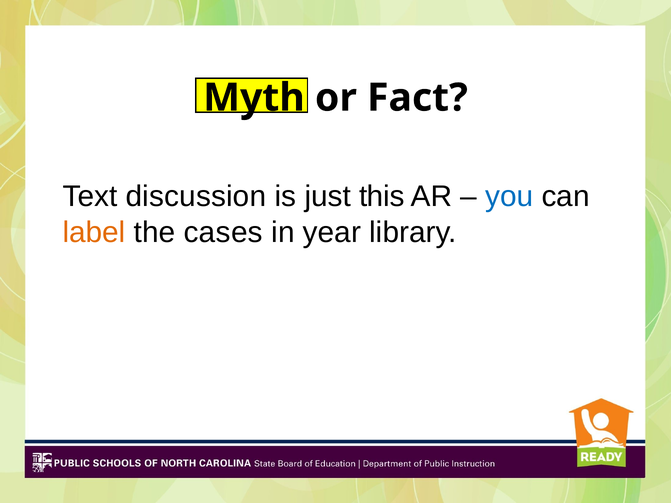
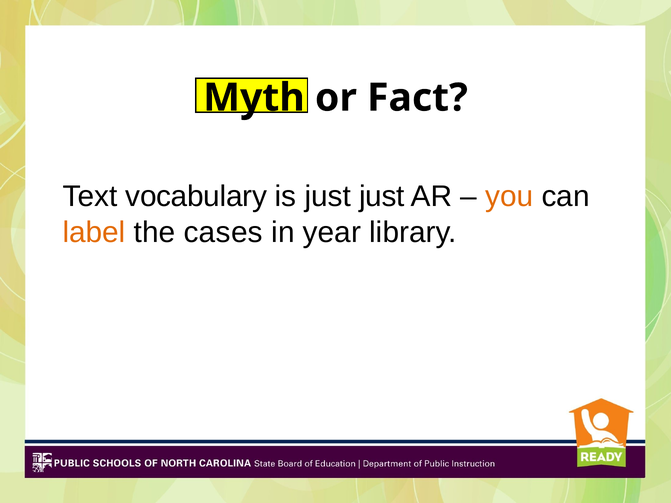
discussion: discussion -> vocabulary
just this: this -> just
you colour: blue -> orange
